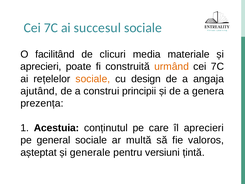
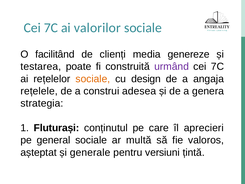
succesul: succesul -> valorilor
clicuri: clicuri -> clienți
materiale: materiale -> genereze
aprecieri at (41, 66): aprecieri -> testarea
urmând colour: orange -> purple
ajutând: ajutând -> rețelele
principii: principii -> adesea
prezența: prezența -> strategia
Acestuia: Acestuia -> Fluturași
